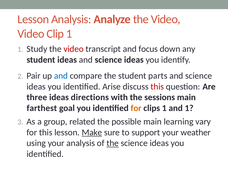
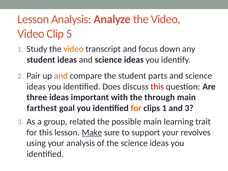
Clip 1: 1 -> 5
video at (74, 49) colour: red -> orange
and at (61, 76) colour: blue -> orange
Arise: Arise -> Does
directions: directions -> important
sessions: sessions -> through
and 1: 1 -> 3
vary: vary -> trait
weather: weather -> revolves
the at (113, 143) underline: present -> none
